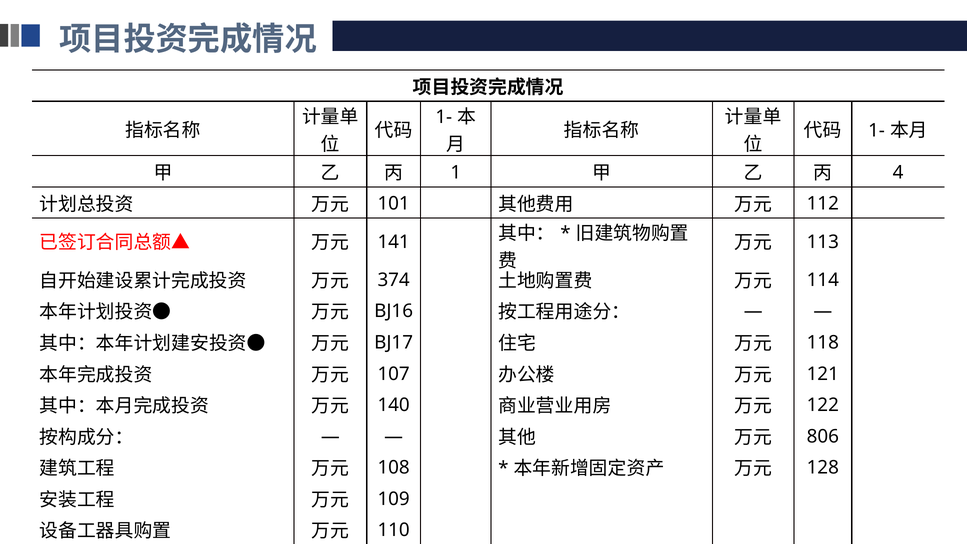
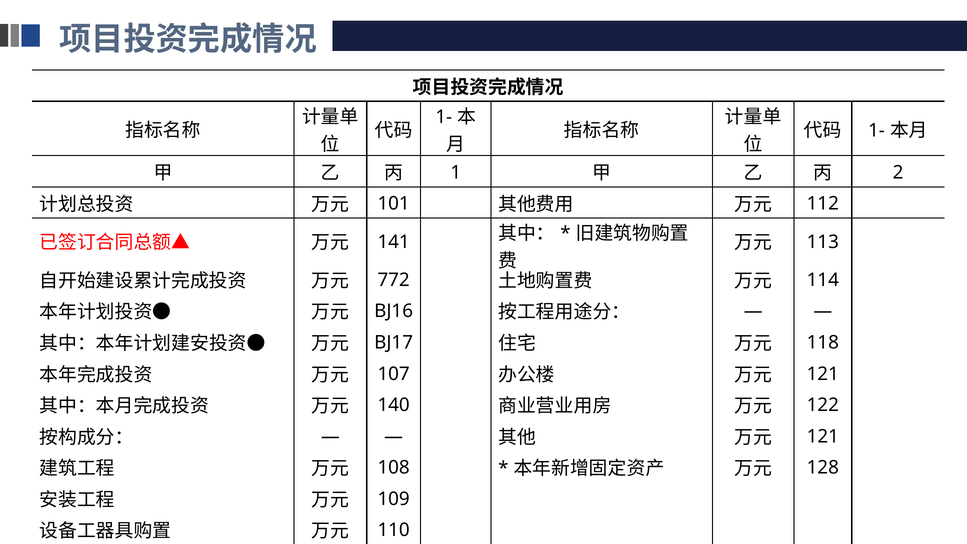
4: 4 -> 2
374: 374 -> 772
806 at (823, 436): 806 -> 121
